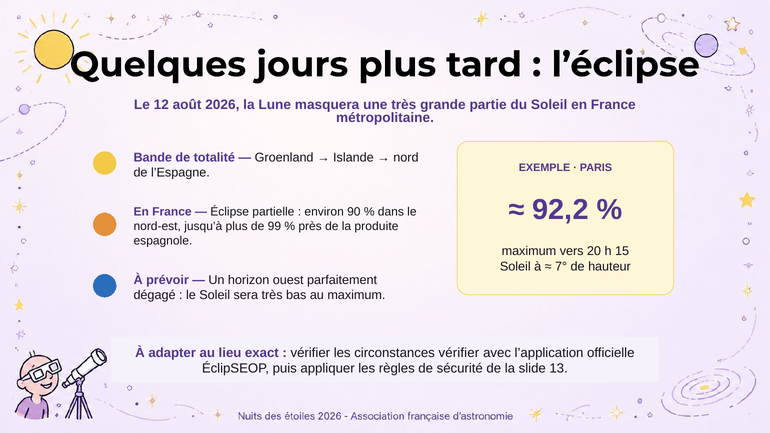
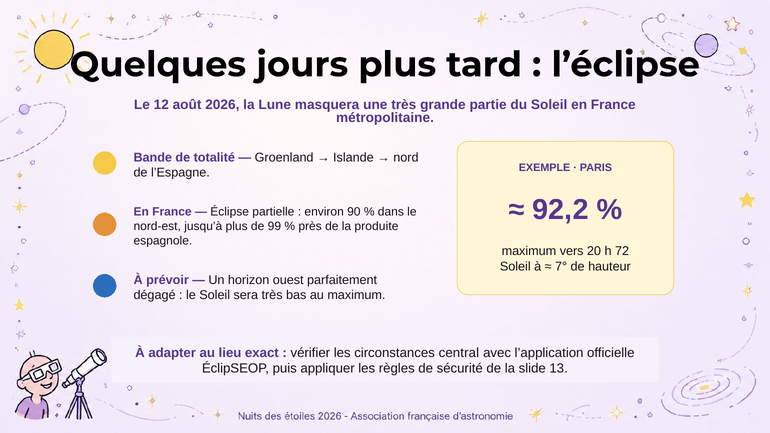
15: 15 -> 72
circonstances vérifier: vérifier -> central
